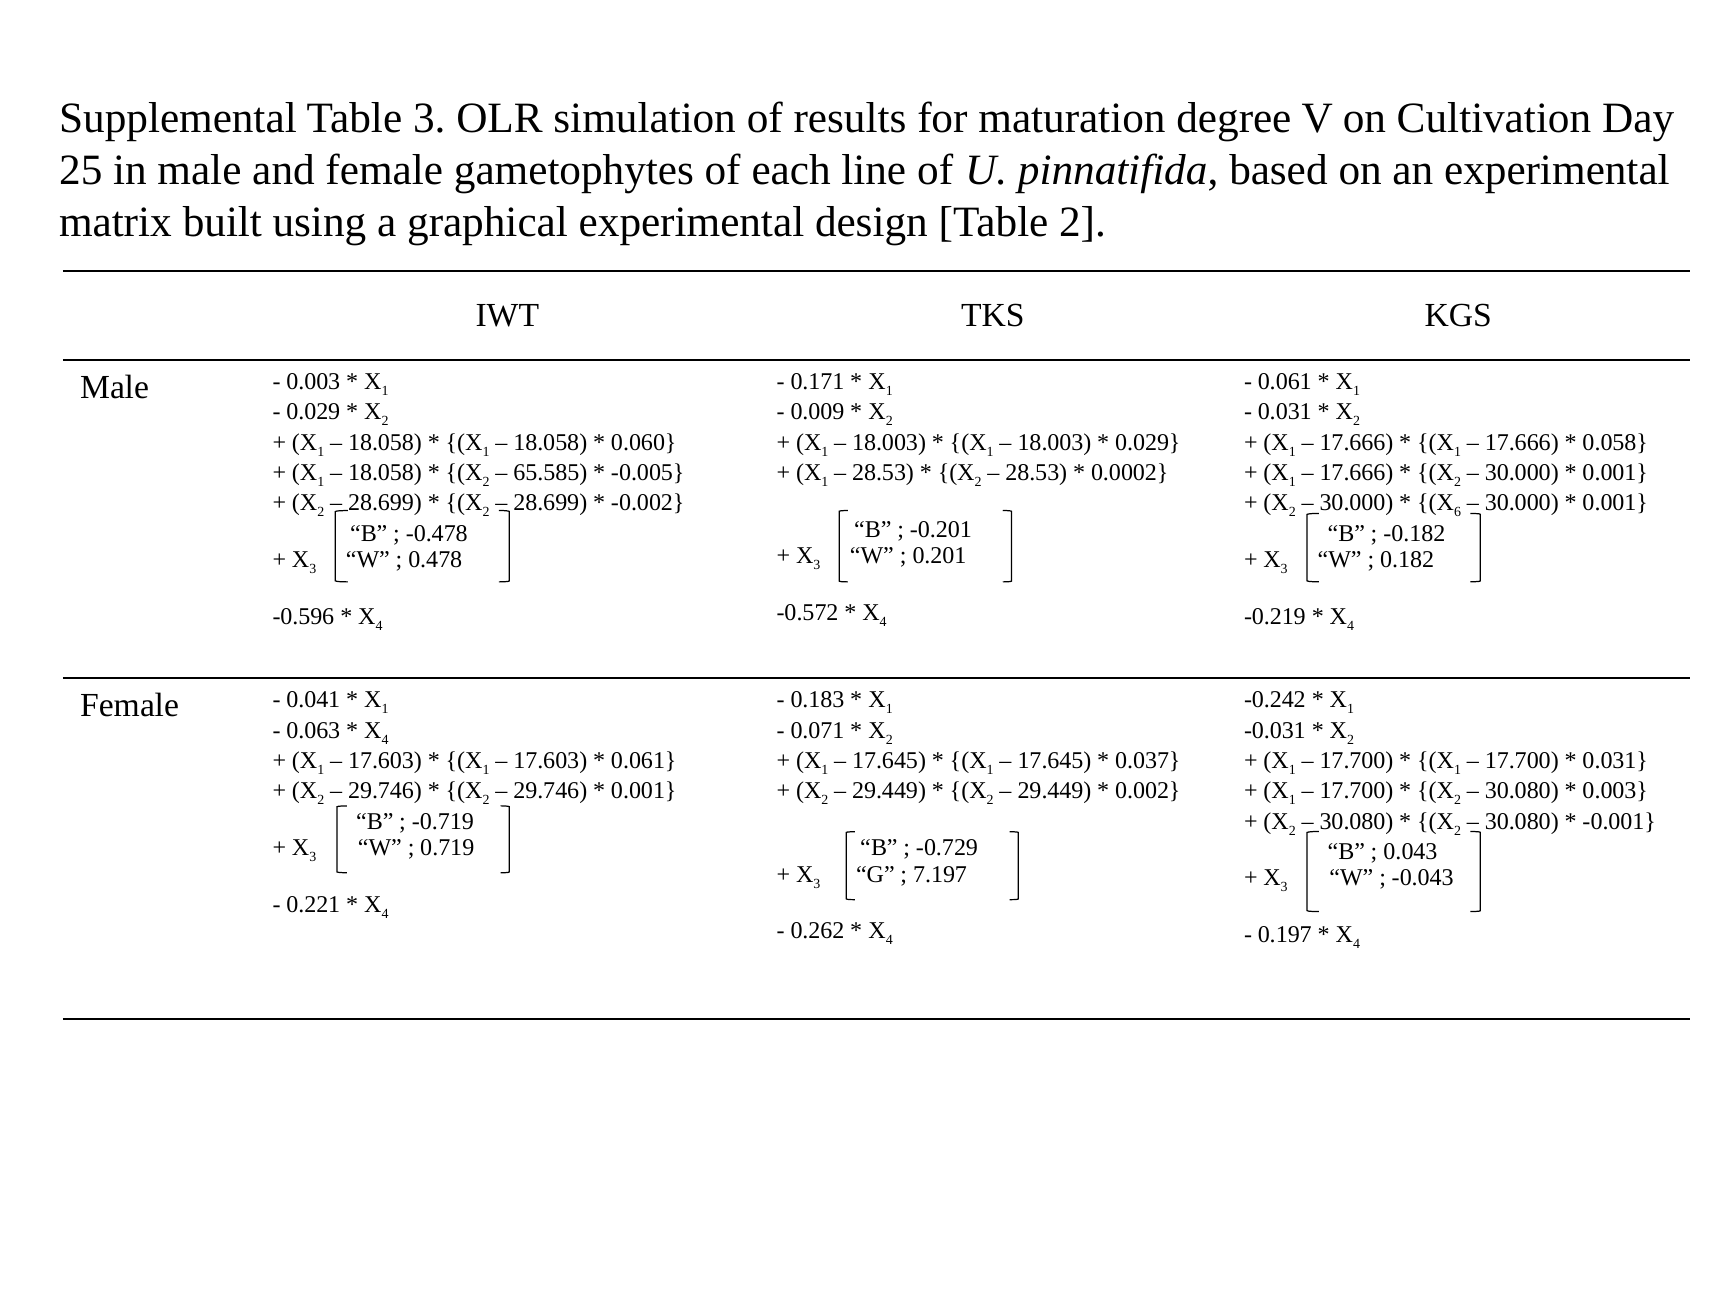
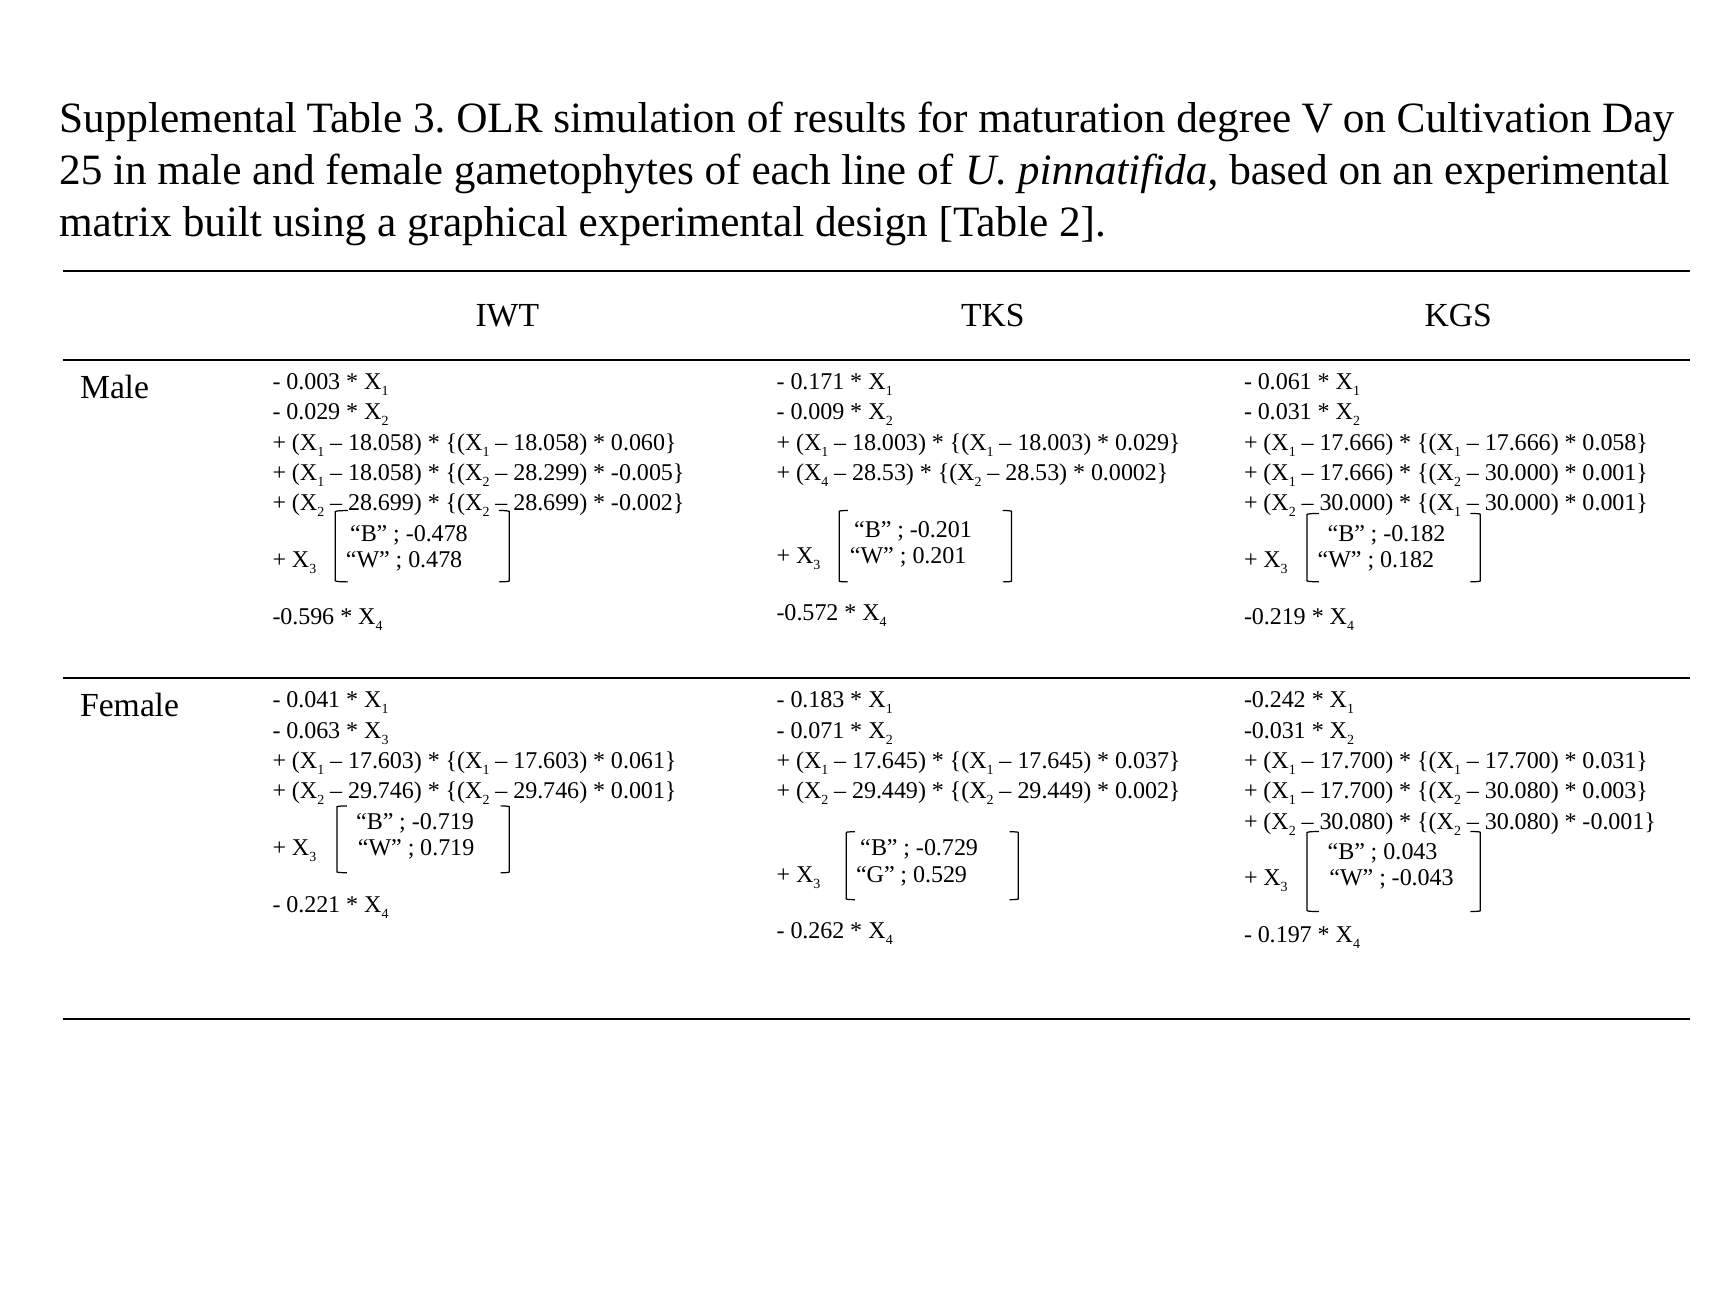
65.585: 65.585 -> 28.299
1 at (825, 482): 1 -> 4
6 at (1458, 512): 6 -> 1
4 at (385, 740): 4 -> 3
7.197: 7.197 -> 0.529
